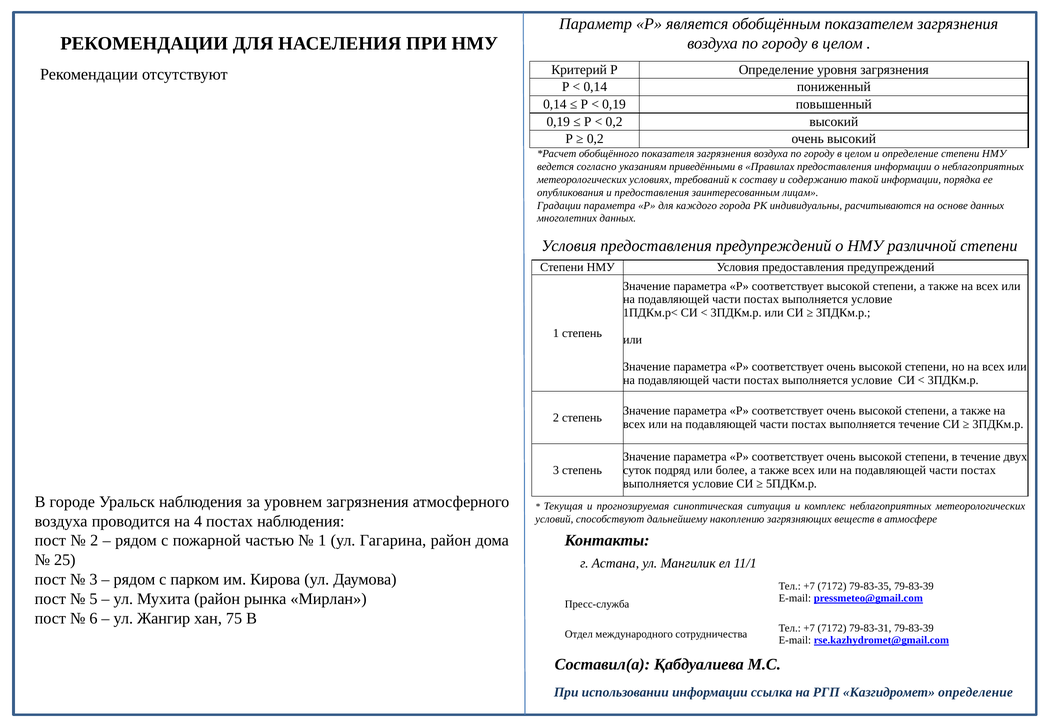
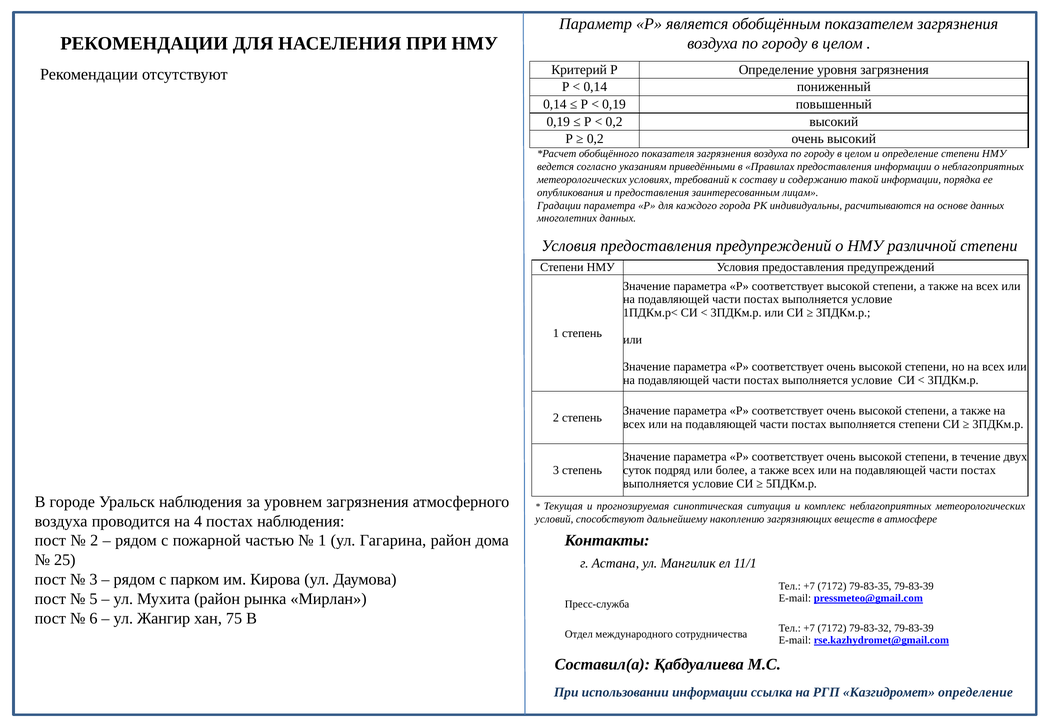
выполняется течение: течение -> степени
79-83-31: 79-83-31 -> 79-83-32
